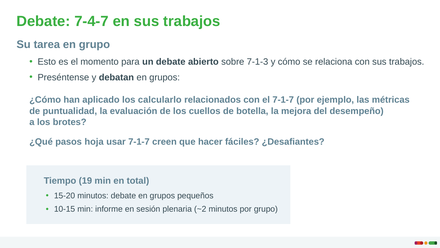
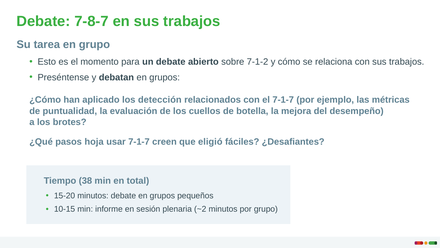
7-4-7: 7-4-7 -> 7-8-7
7-1-3: 7-1-3 -> 7-1-2
calcularlo: calcularlo -> detección
hacer: hacer -> eligió
19: 19 -> 38
